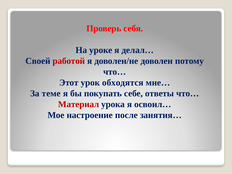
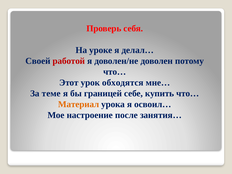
покупать: покупать -> границей
ответы: ответы -> купить
Материал colour: red -> orange
